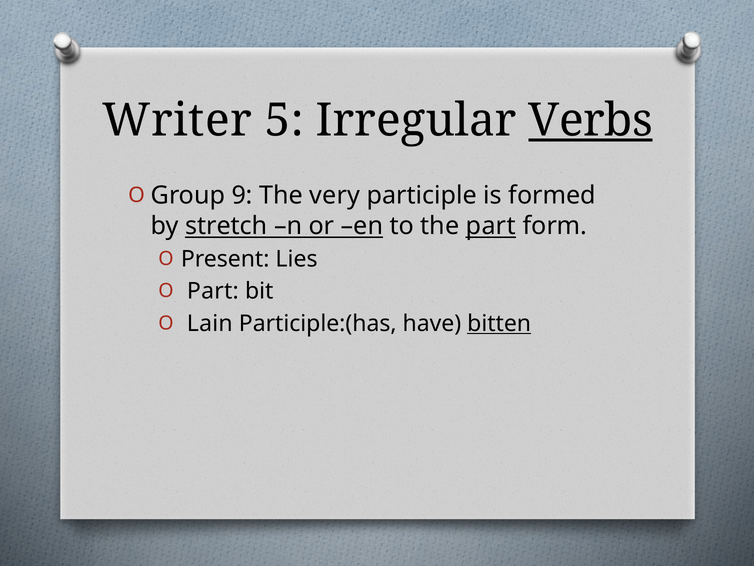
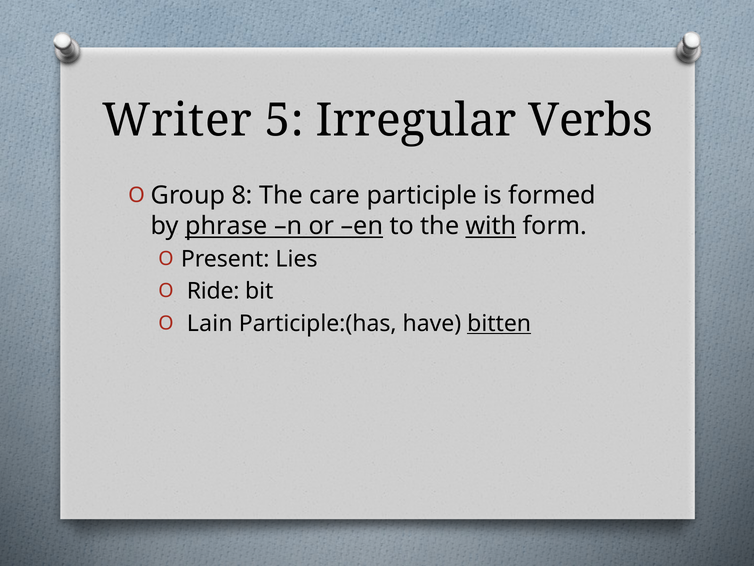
Verbs underline: present -> none
9: 9 -> 8
very: very -> care
stretch: stretch -> phrase
the part: part -> with
Part at (213, 291): Part -> Ride
